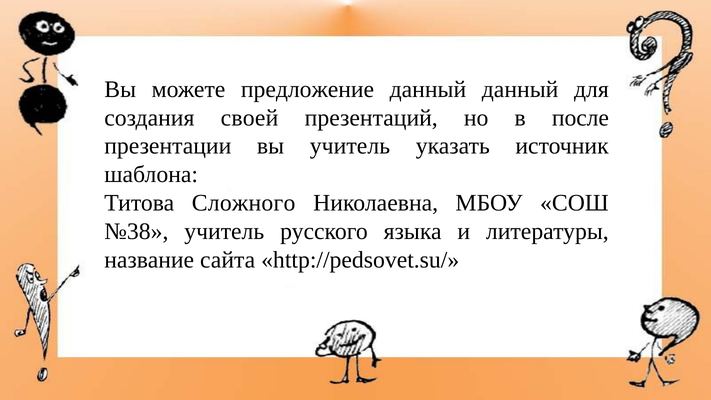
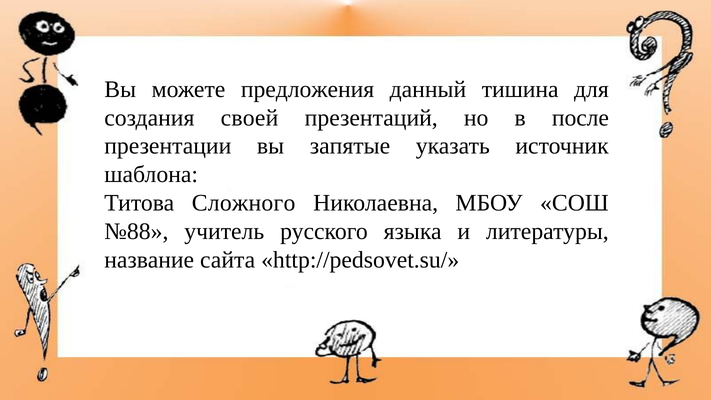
предложение: предложение -> предложения
данный данный: данный -> тишина
вы учитель: учитель -> запятые
№38: №38 -> №88
